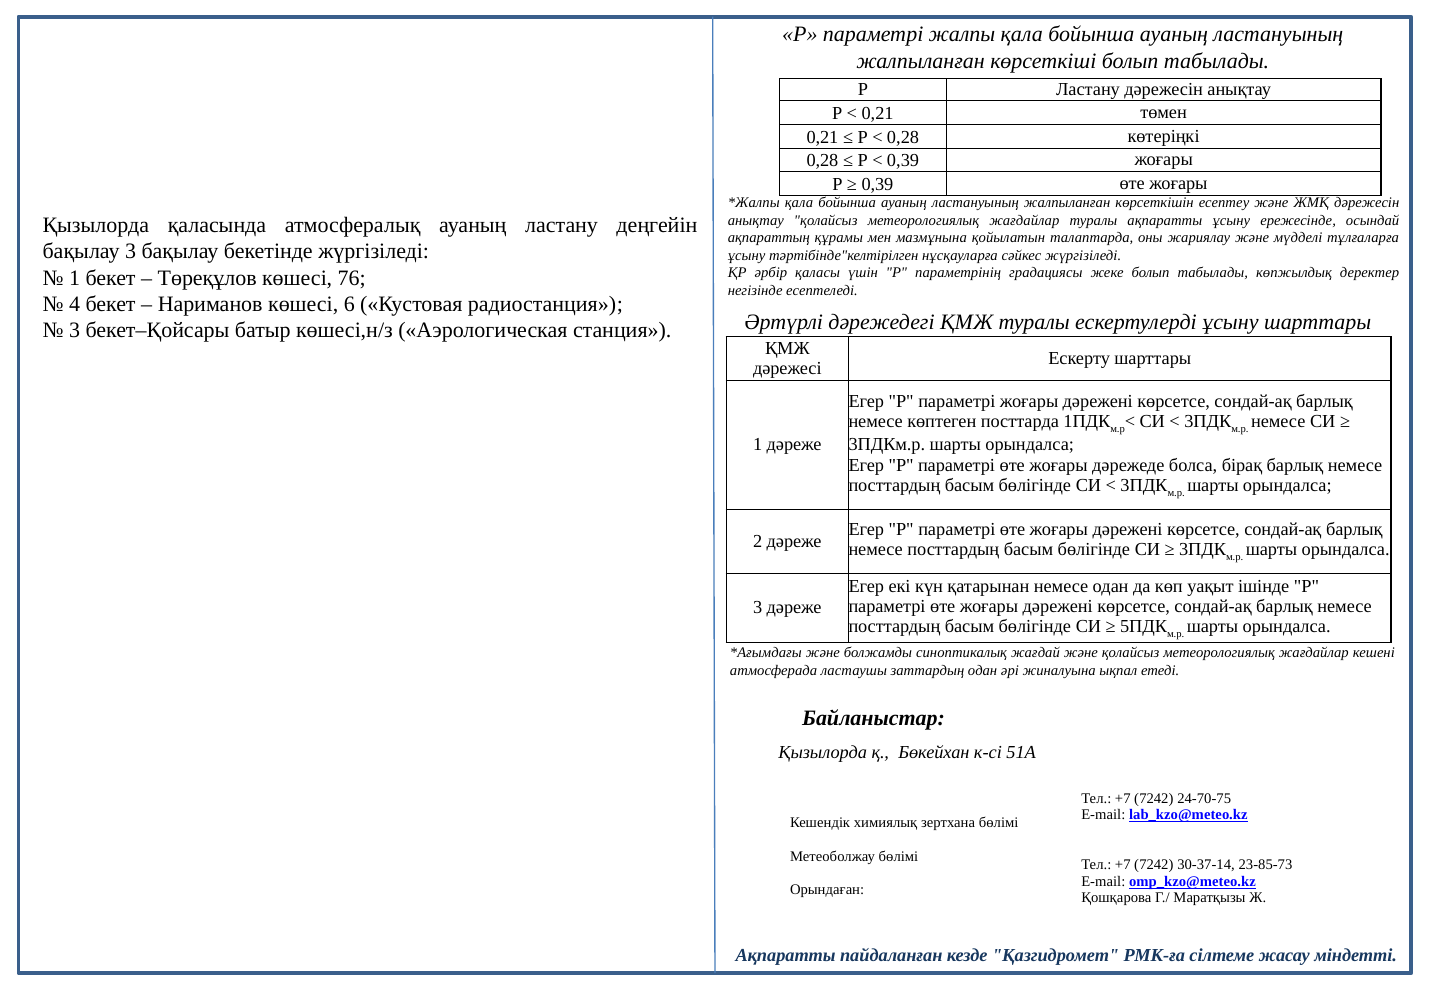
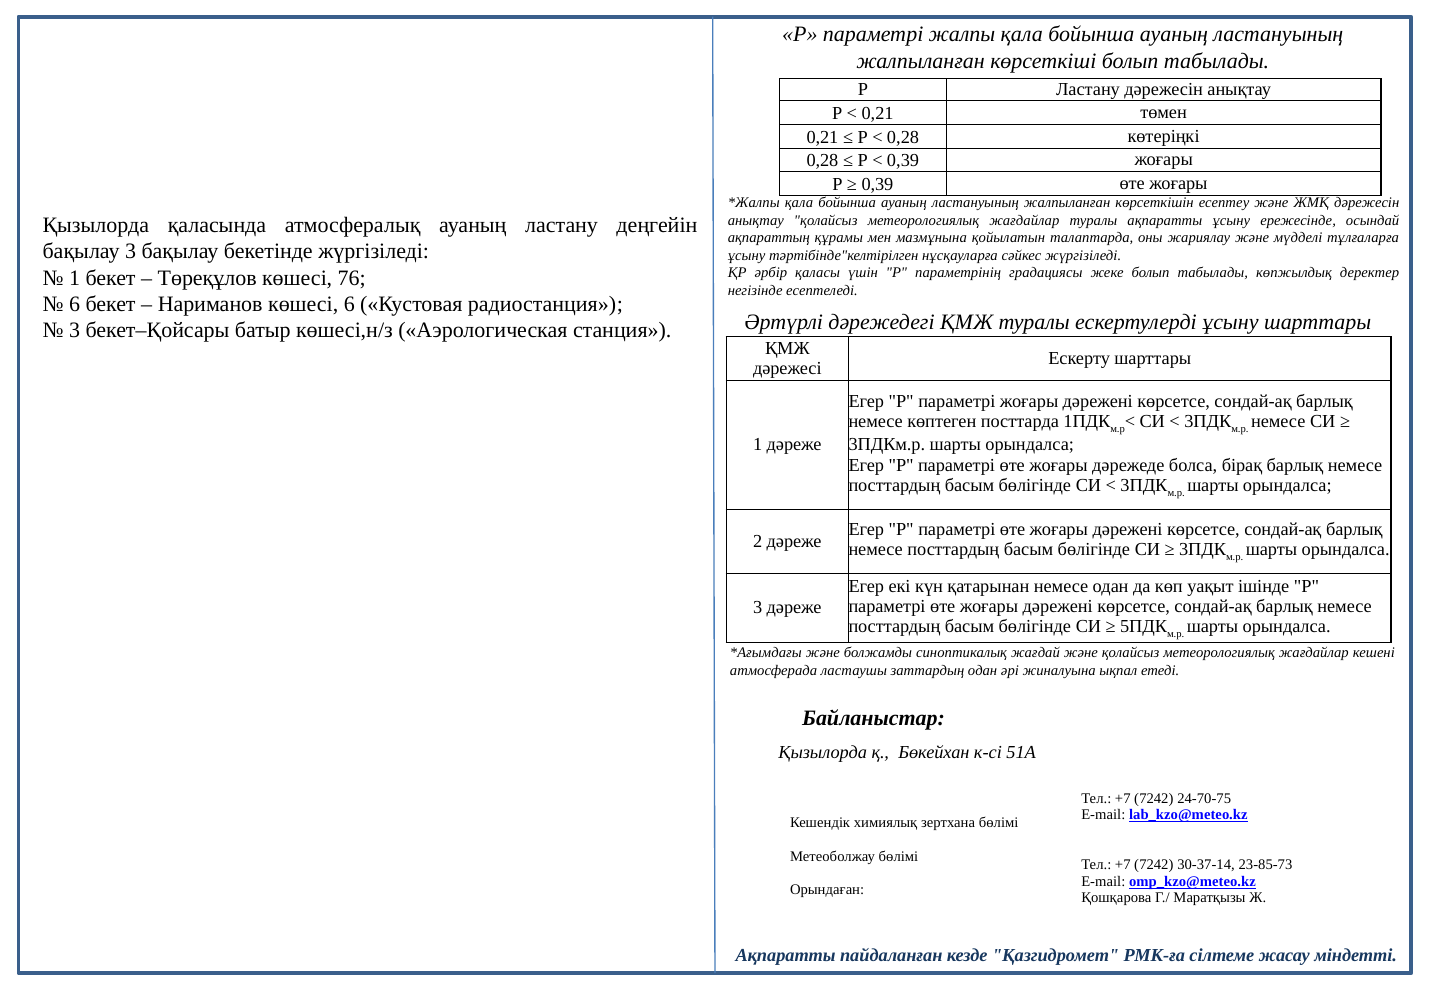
4 at (75, 304): 4 -> 6
